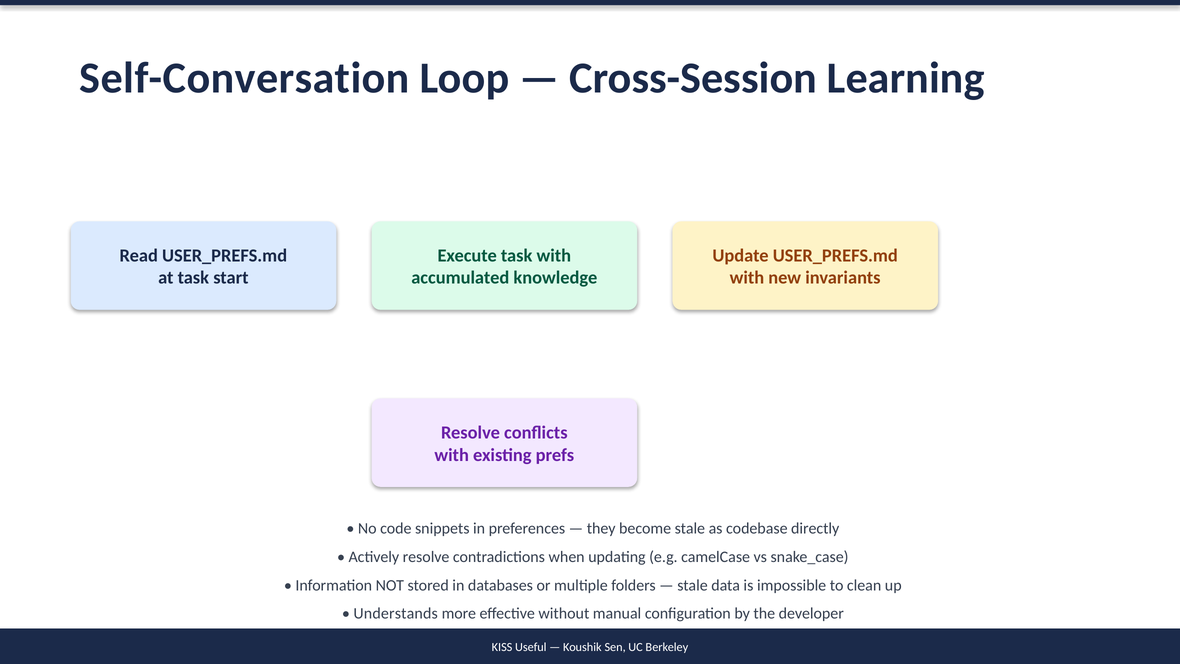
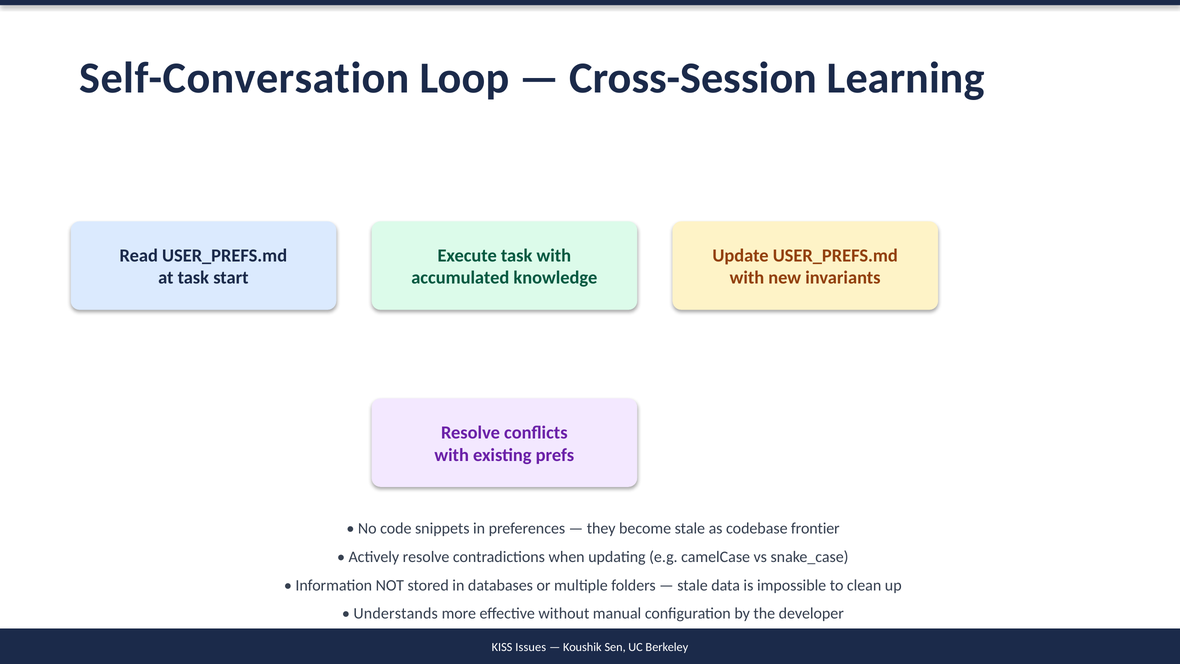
directly: directly -> frontier
Useful: Useful -> Issues
